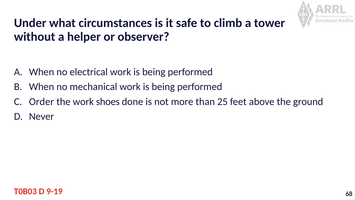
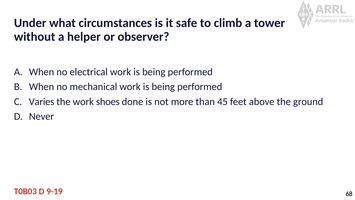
Order: Order -> Varies
25: 25 -> 45
